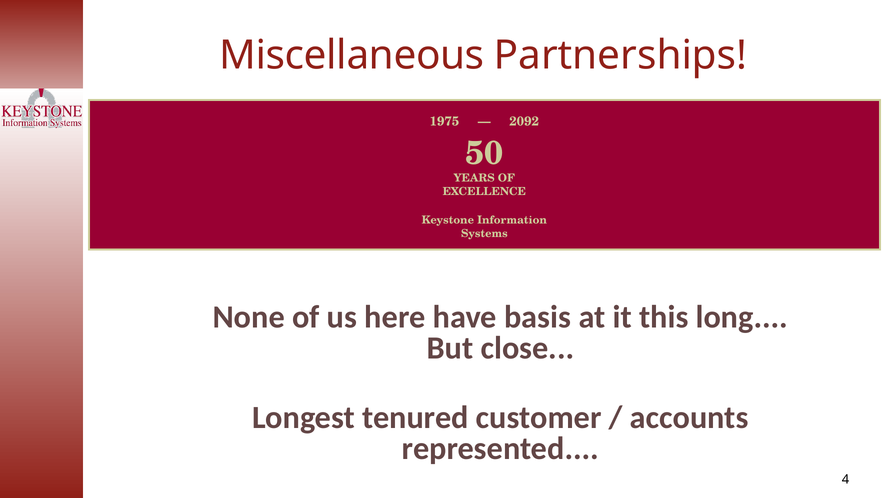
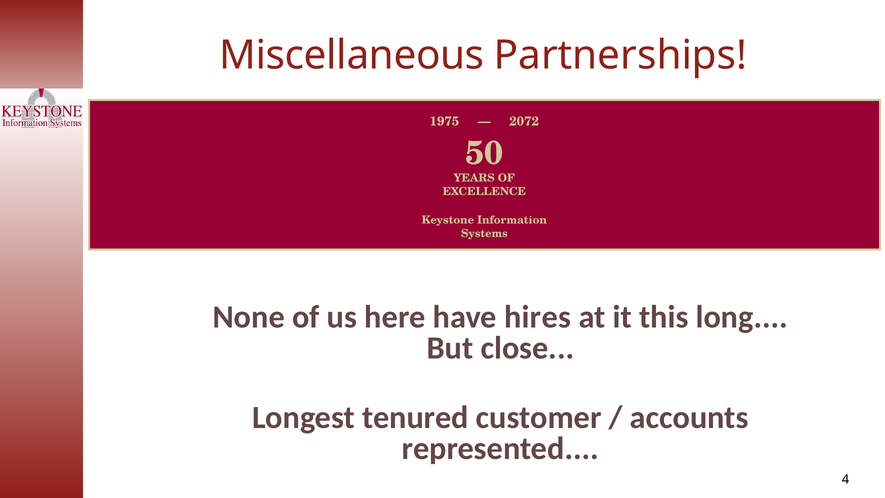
2092: 2092 -> 2072
basis: basis -> hires
